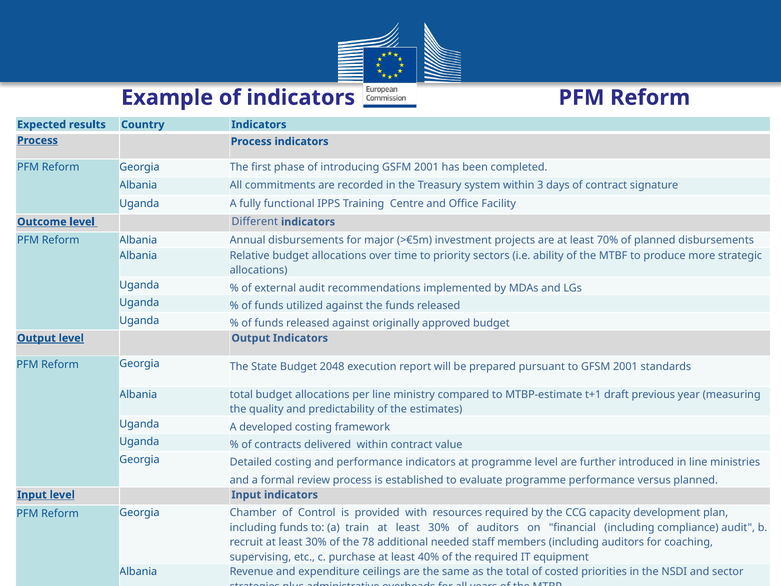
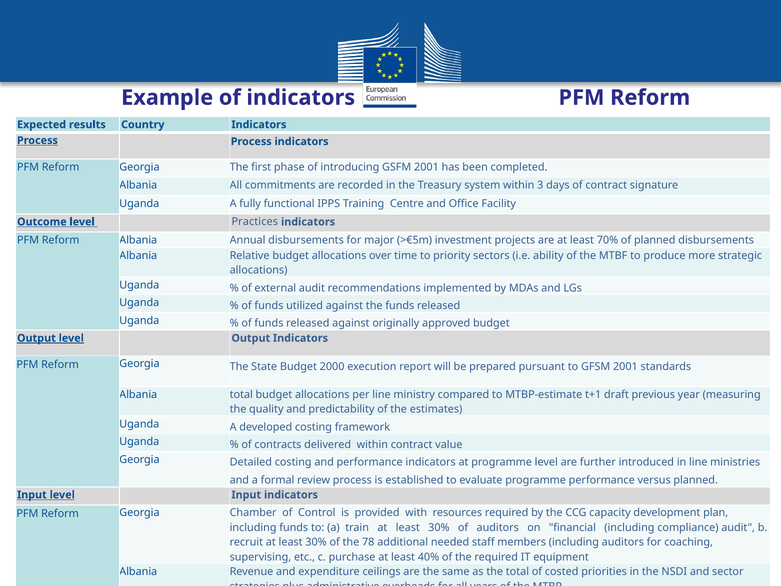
Different: Different -> Practices
2048: 2048 -> 2000
